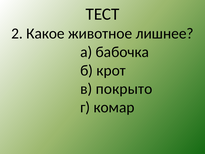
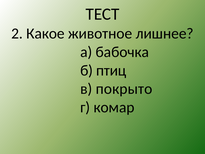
крот: крот -> птиц
